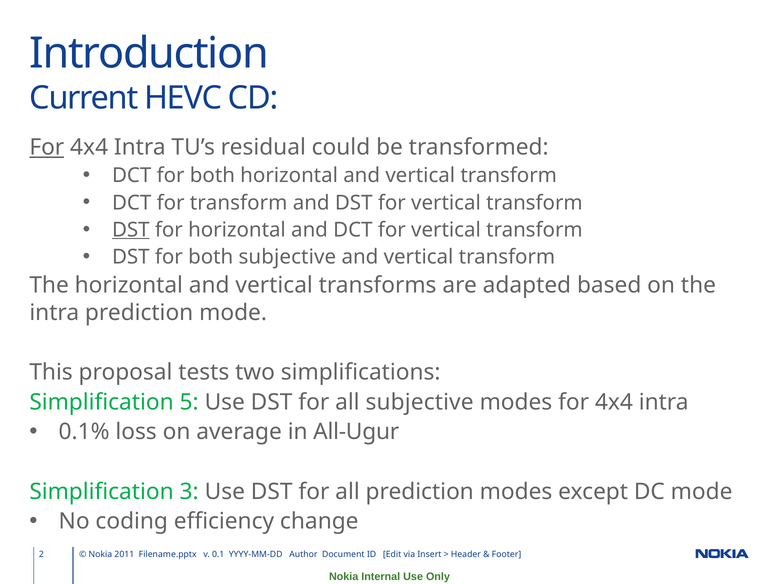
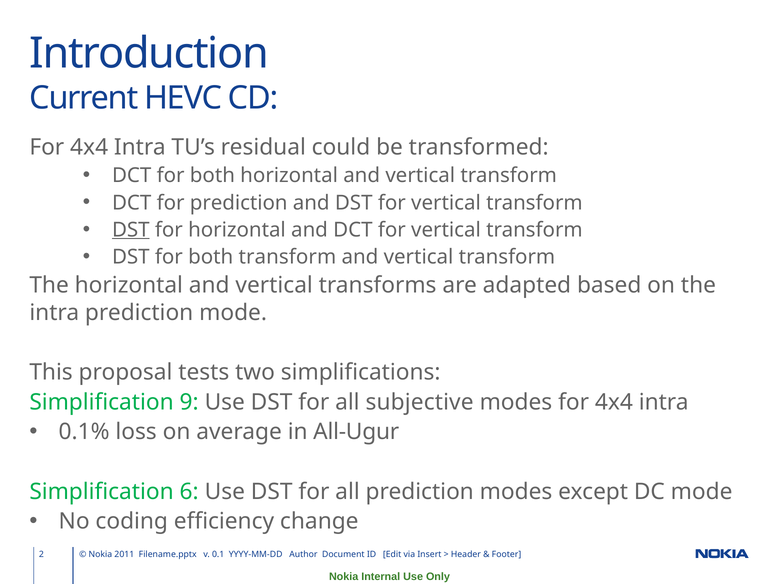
For at (47, 148) underline: present -> none
for transform: transform -> prediction
both subjective: subjective -> transform
5: 5 -> 9
3: 3 -> 6
